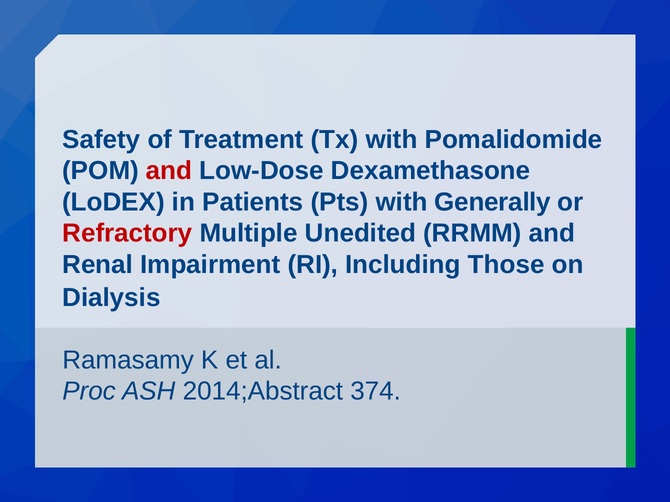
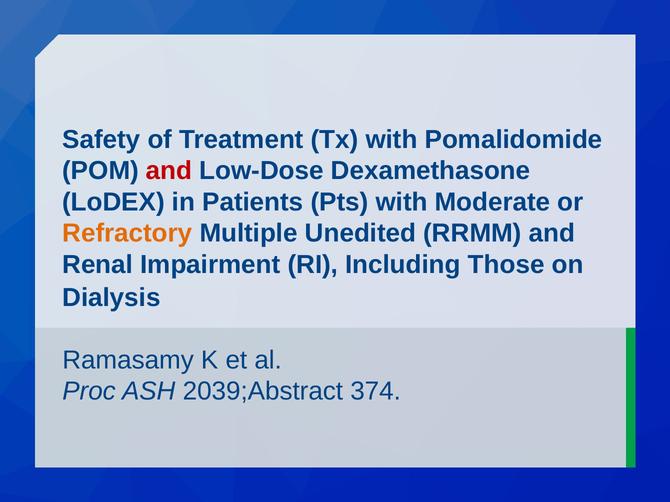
Generally: Generally -> Moderate
Refractory colour: red -> orange
2014;Abstract: 2014;Abstract -> 2039;Abstract
